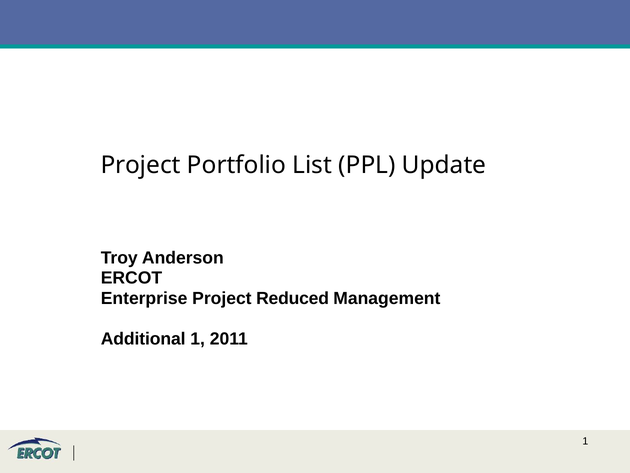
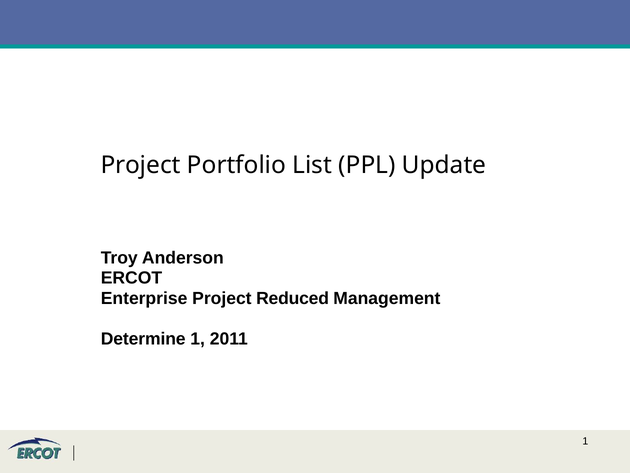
Additional: Additional -> Determine
